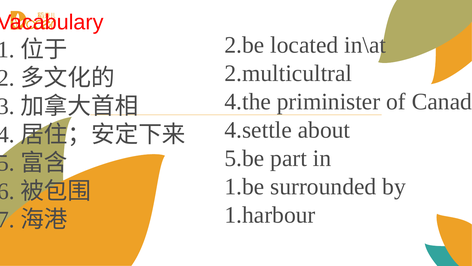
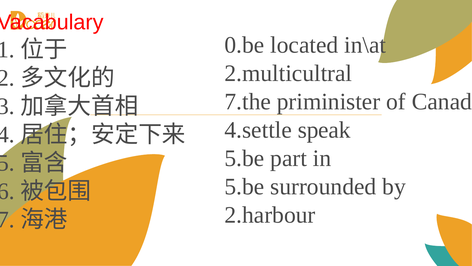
2.be: 2.be -> 0.be
4.the: 4.the -> 7.the
about: about -> speak
1.be at (244, 186): 1.be -> 5.be
1.harbour: 1.harbour -> 2.harbour
